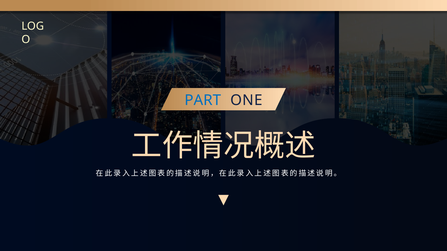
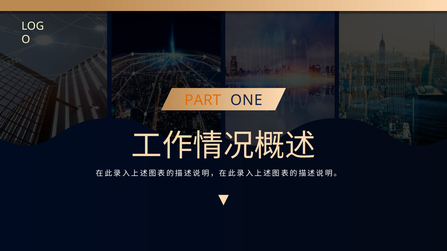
PART colour: blue -> orange
